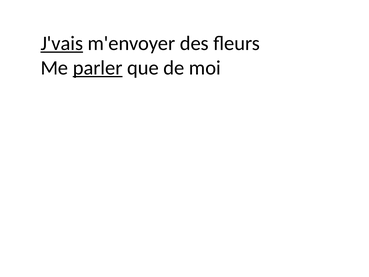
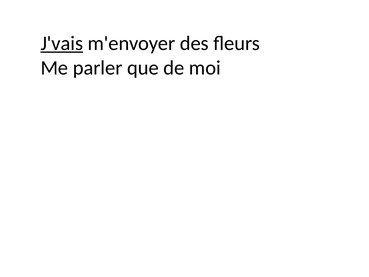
parler underline: present -> none
